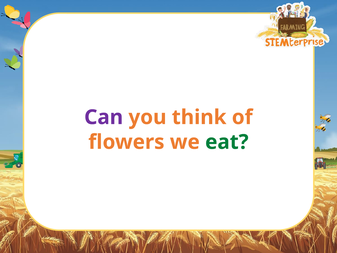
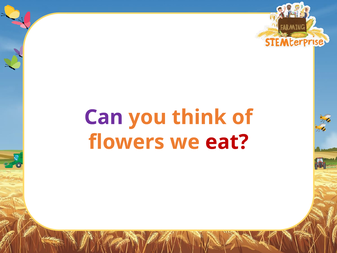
eat colour: green -> red
